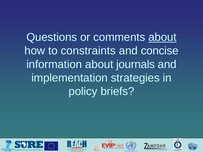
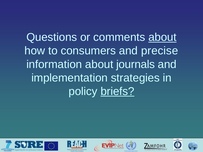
constraints: constraints -> consumers
concise: concise -> precise
briefs underline: none -> present
